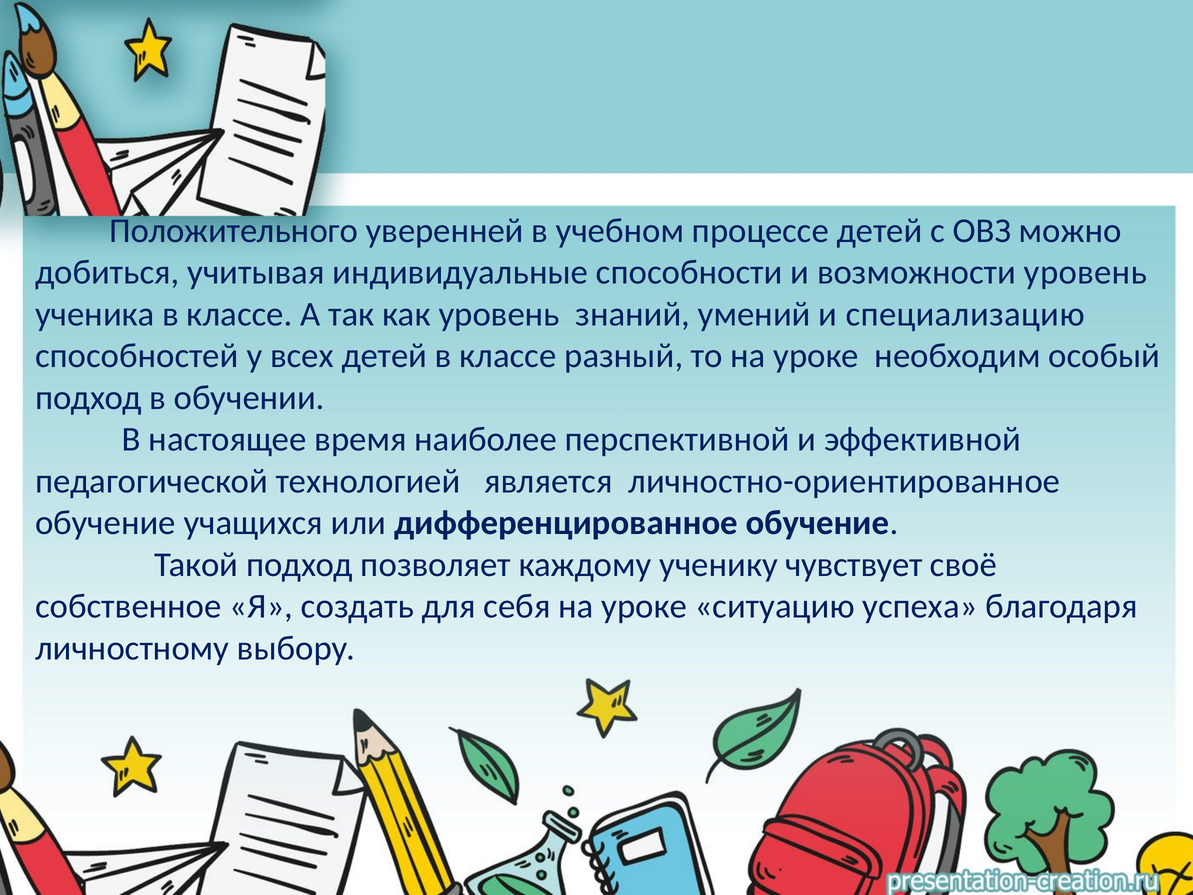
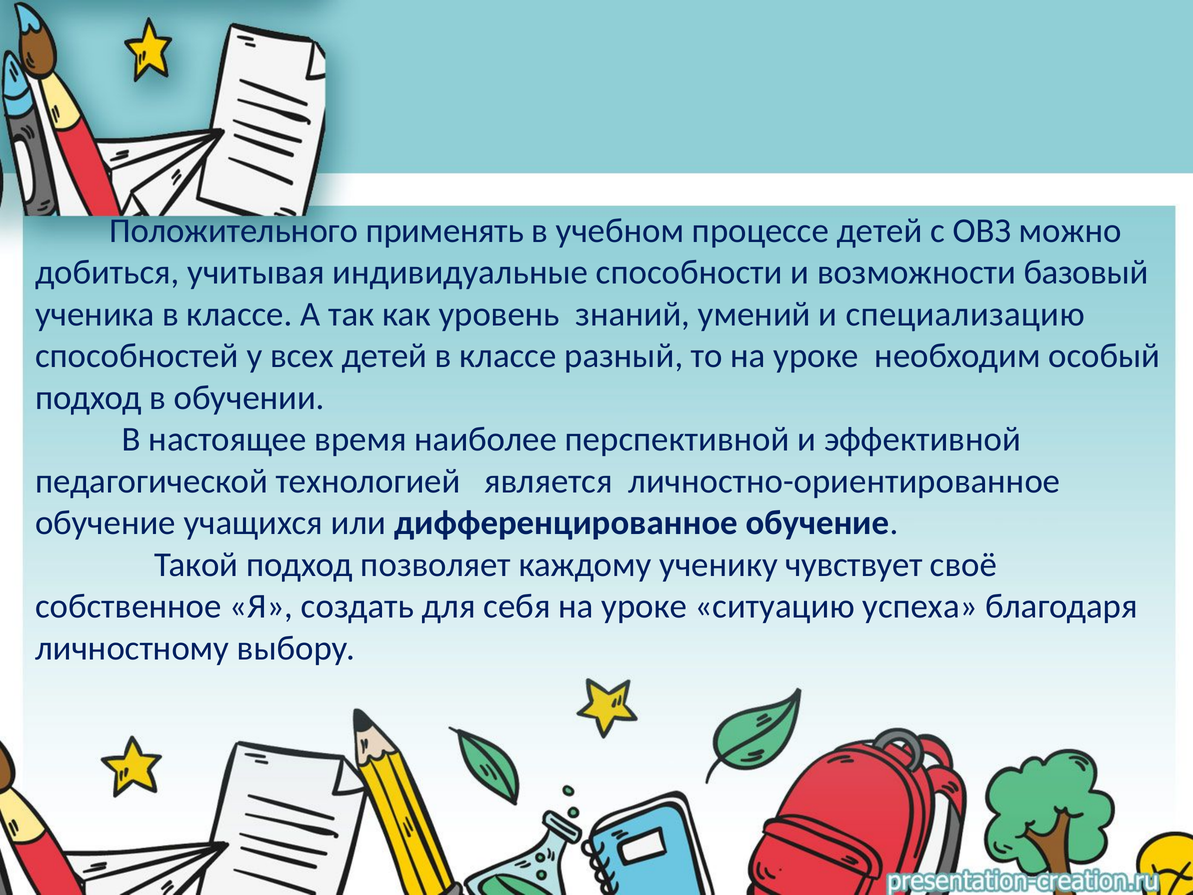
уверенней: уверенней -> применять
возможности уровень: уровень -> базовый
